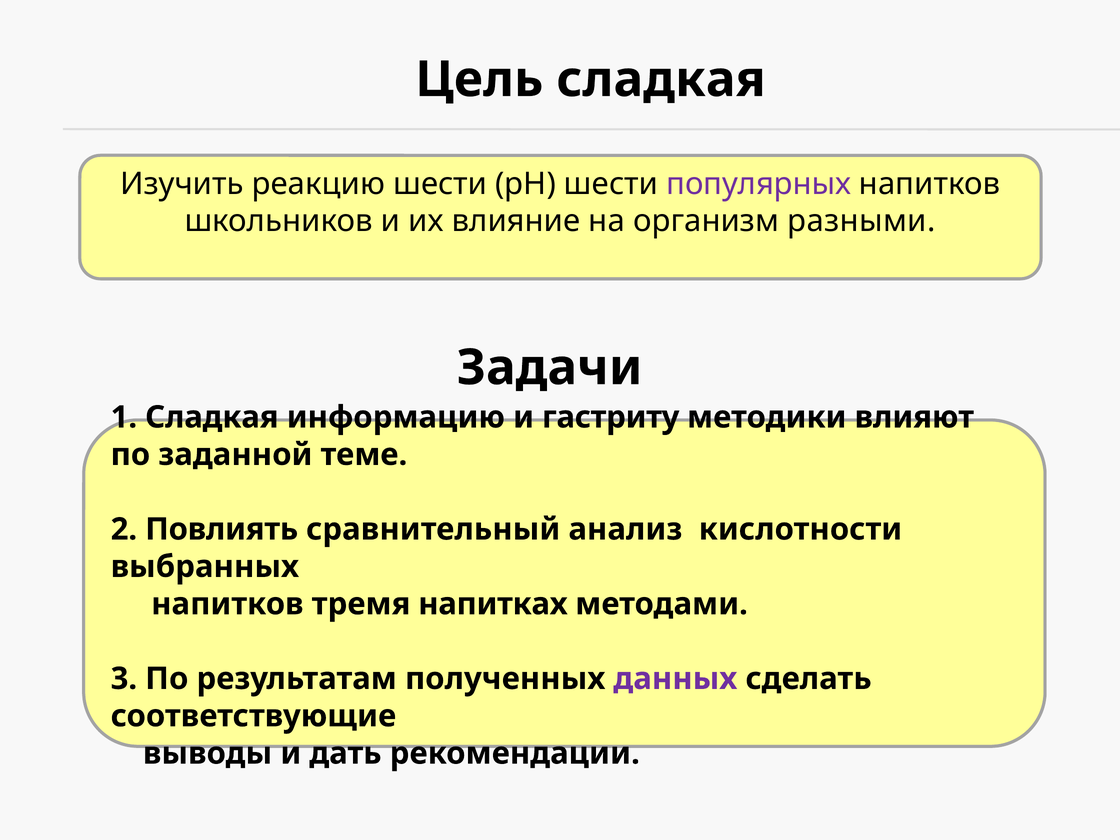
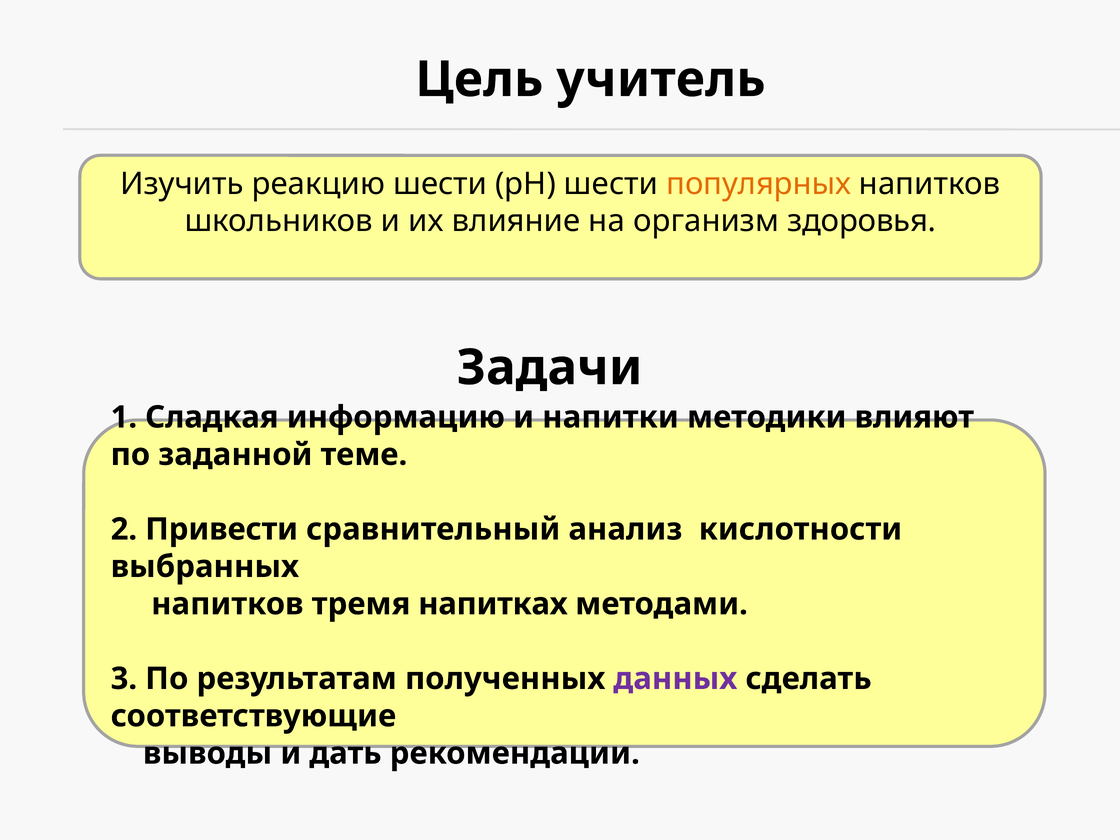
Цель сладкая: сладкая -> учитель
популярных colour: purple -> orange
разными: разными -> здоровья
гастриту: гастриту -> напитки
Повлиять: Повлиять -> Привести
